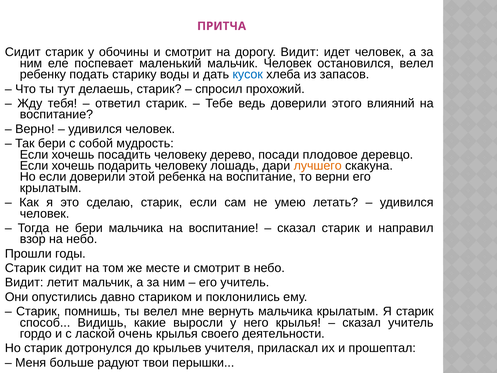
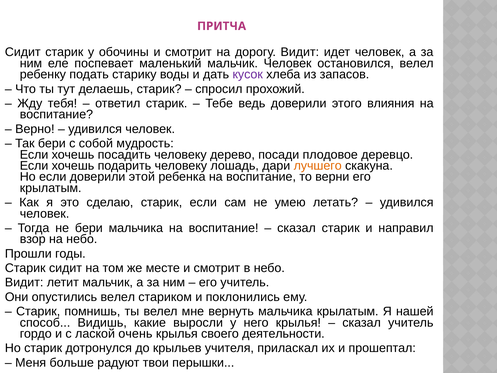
кусок colour: blue -> purple
влияний: влияний -> влияния
опустились давно: давно -> велел
Я старик: старик -> нашей
